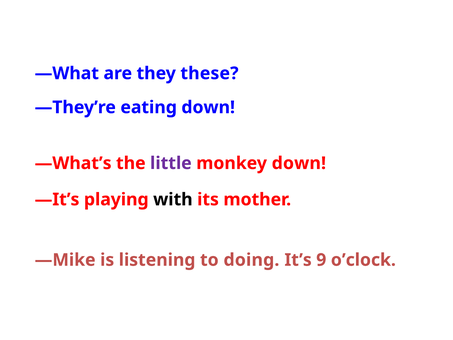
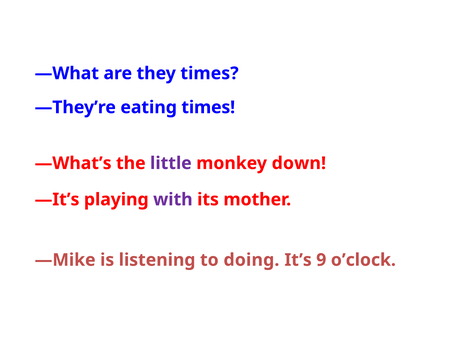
they these: these -> times
eating down: down -> times
with colour: black -> purple
